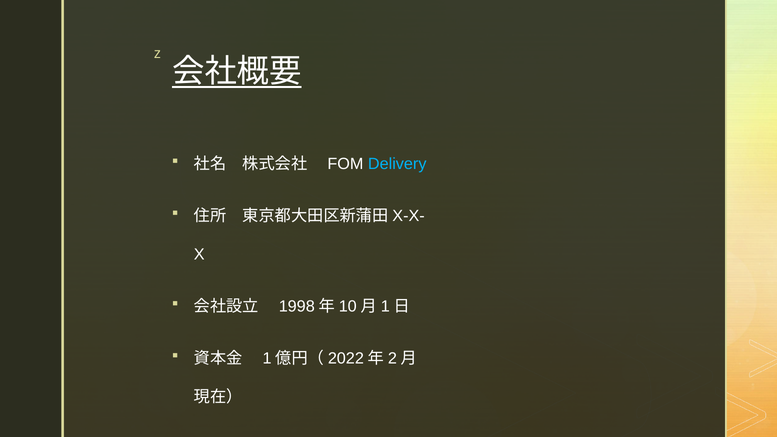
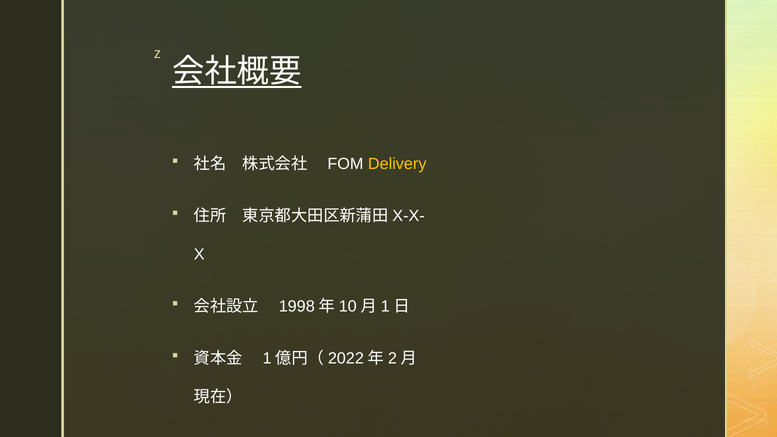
Delivery colour: light blue -> yellow
